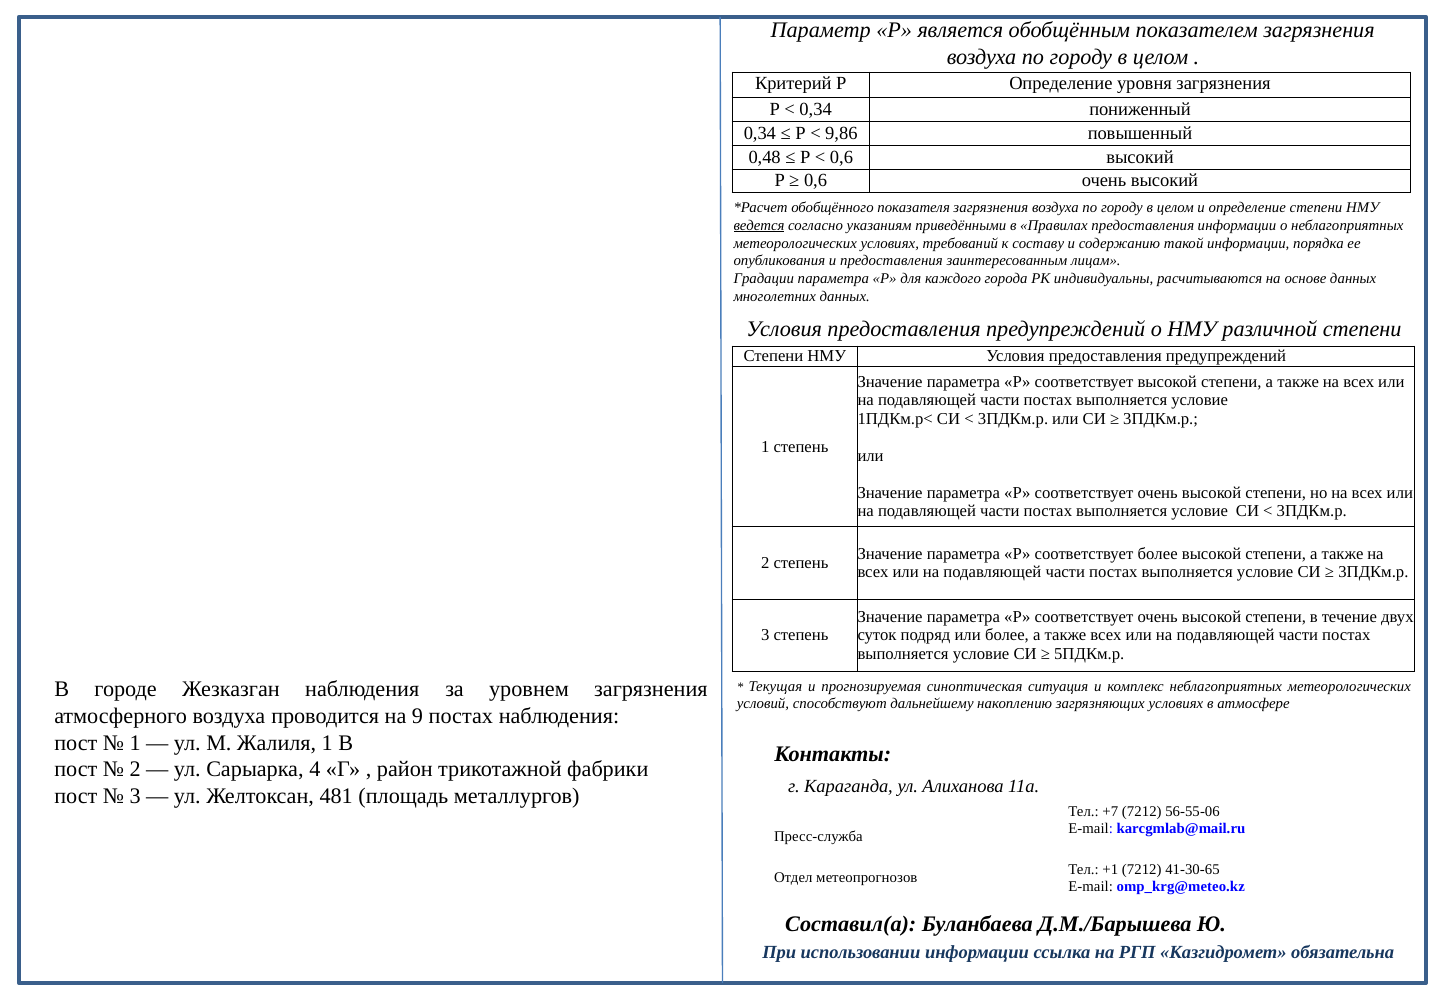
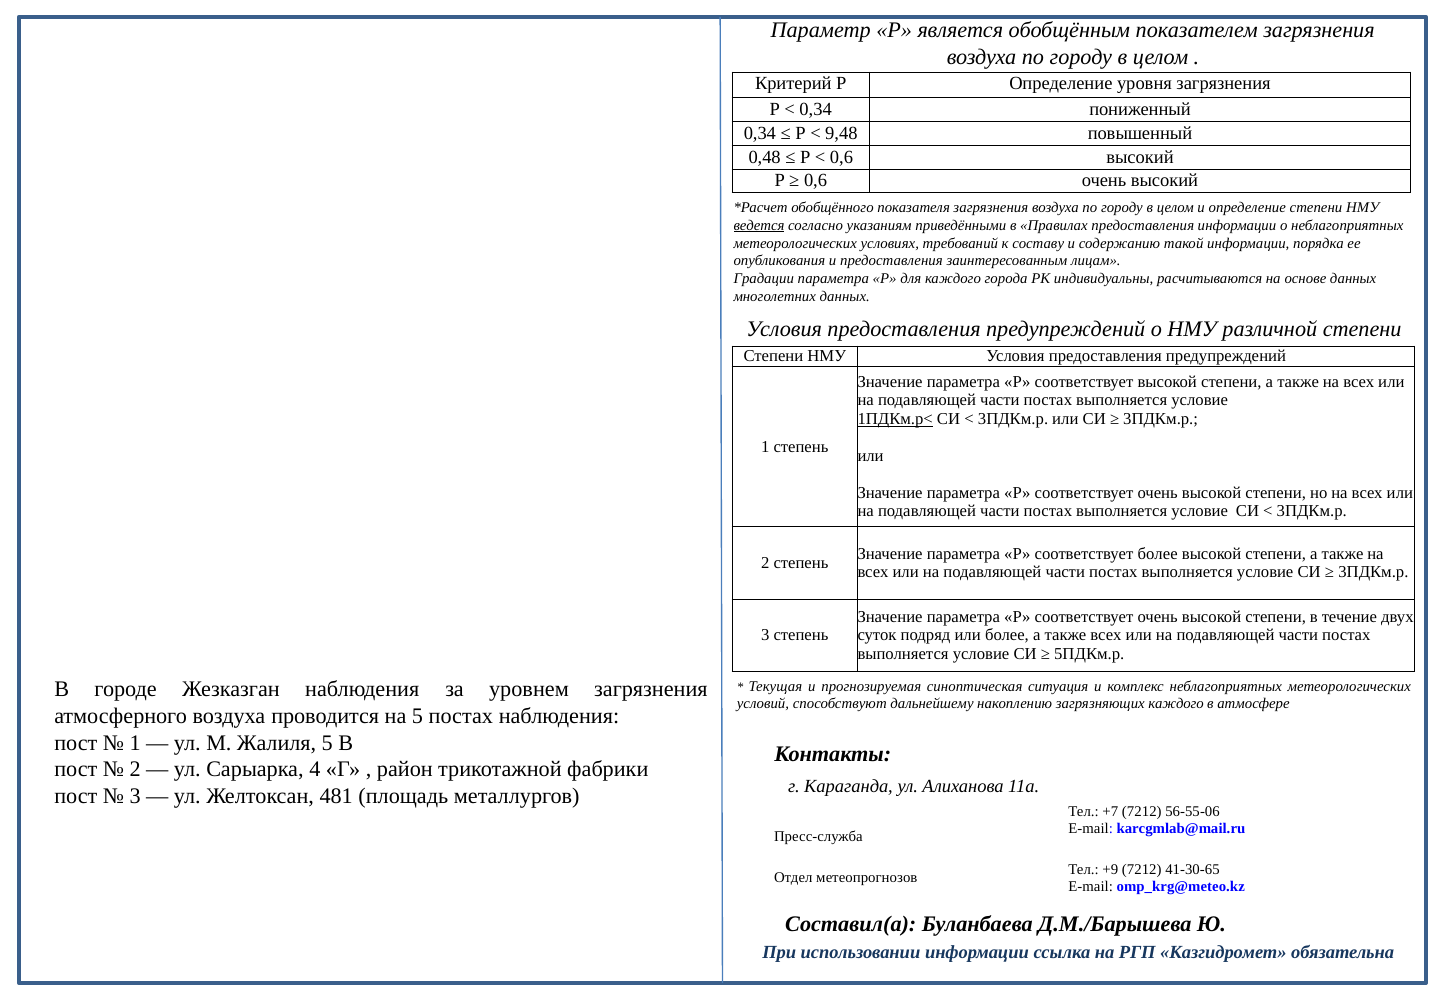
9,86: 9,86 -> 9,48
1ПДКм.р< underline: none -> present
загрязняющих условиях: условиях -> каждого
на 9: 9 -> 5
Жалиля 1: 1 -> 5
+1: +1 -> +9
